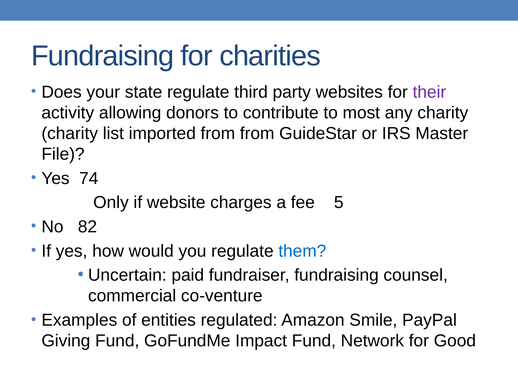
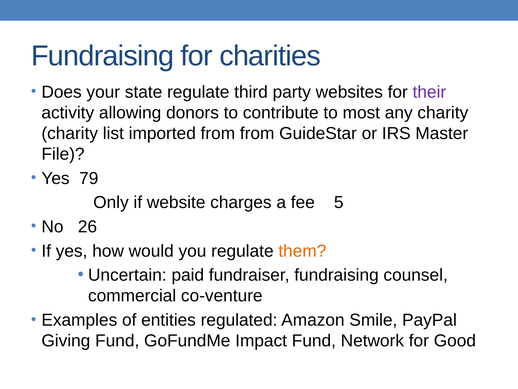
74: 74 -> 79
82: 82 -> 26
them colour: blue -> orange
